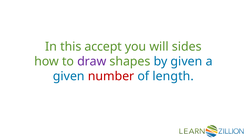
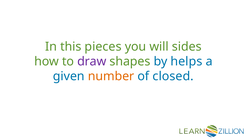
accept: accept -> pieces
by given: given -> helps
number colour: red -> orange
length: length -> closed
